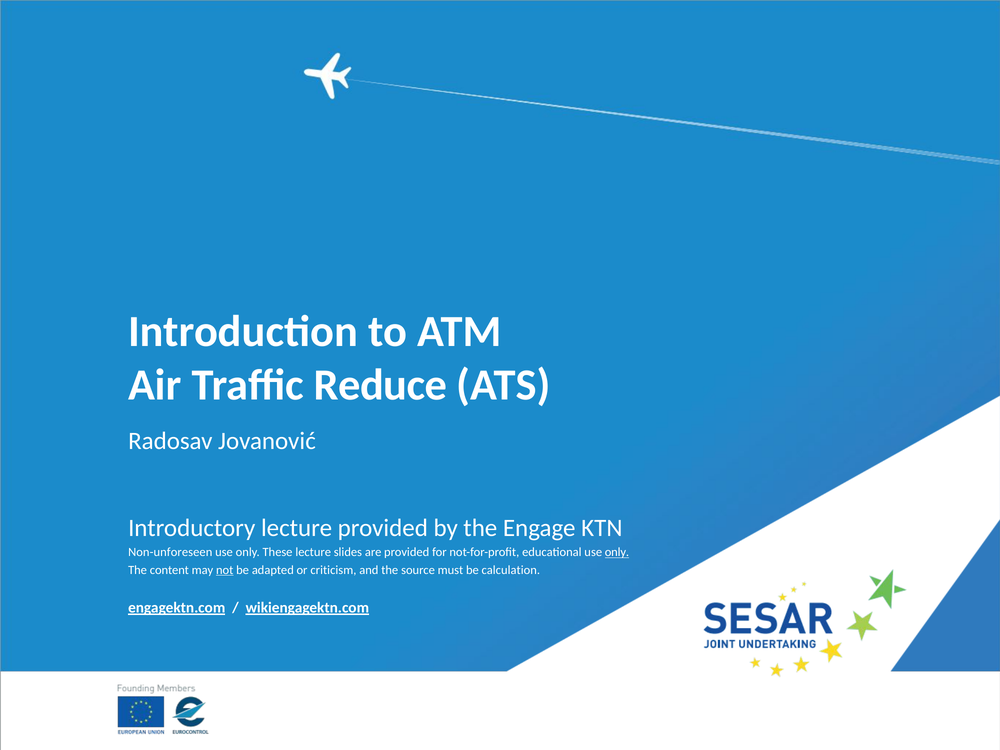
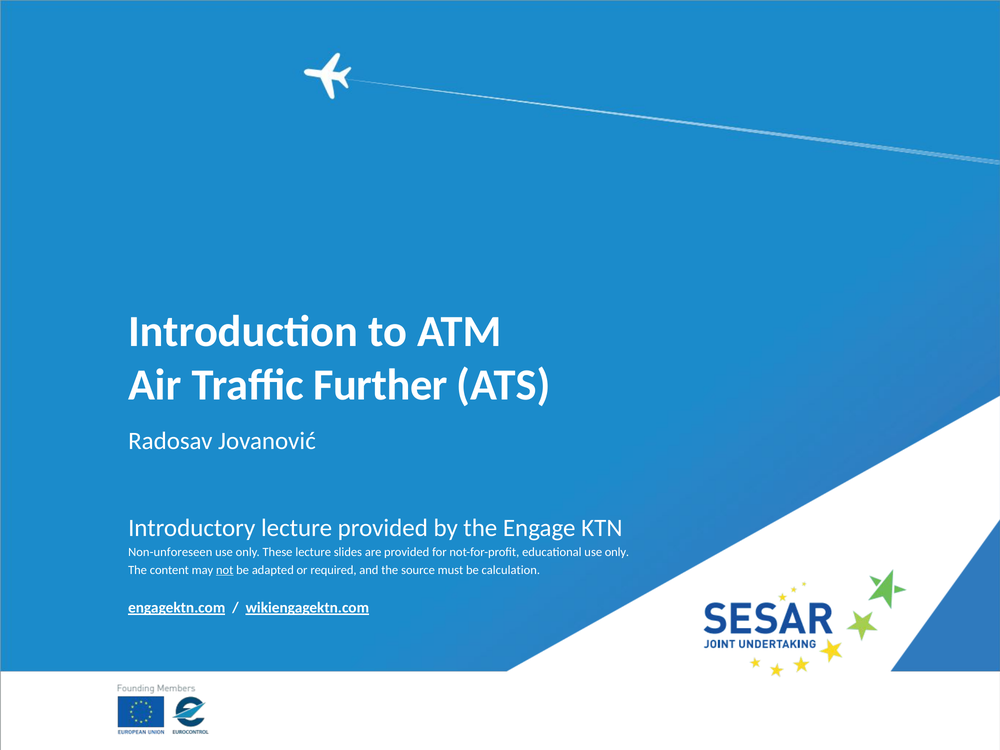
Reduce: Reduce -> Further
only at (617, 552) underline: present -> none
criticism: criticism -> required
